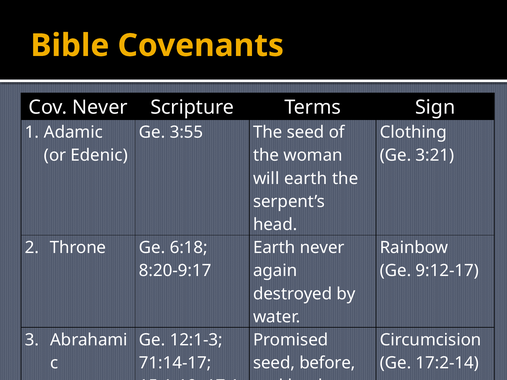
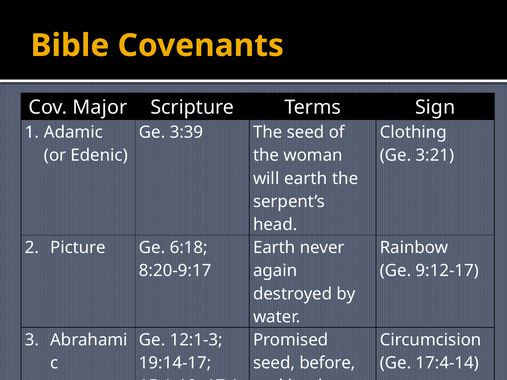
Cov Never: Never -> Major
3:55: 3:55 -> 3:39
Throne: Throne -> Picture
71:14-17: 71:14-17 -> 19:14-17
17:2-14: 17:2-14 -> 17:4-14
